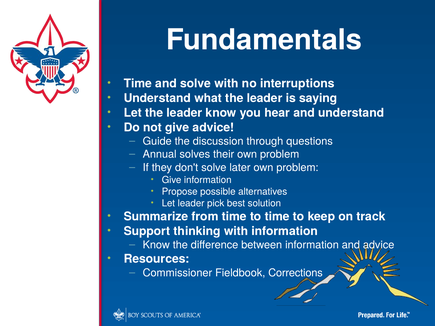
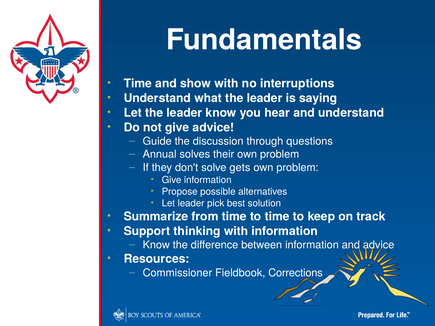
and solve: solve -> show
later: later -> gets
